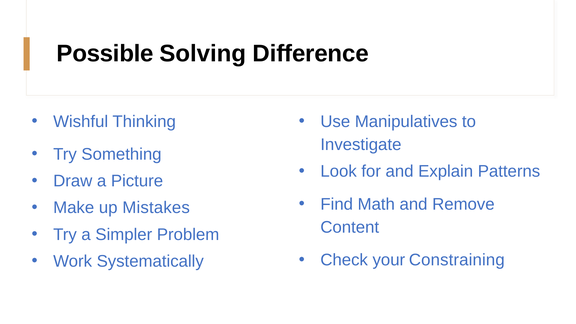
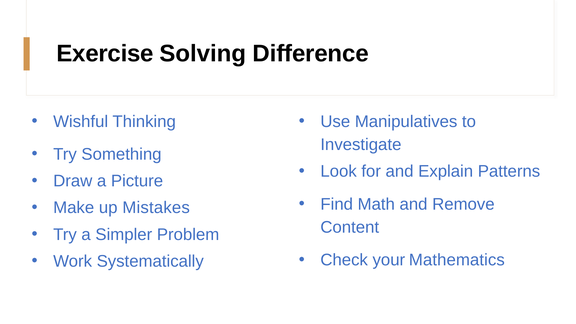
Possible: Possible -> Exercise
Constraining: Constraining -> Mathematics
